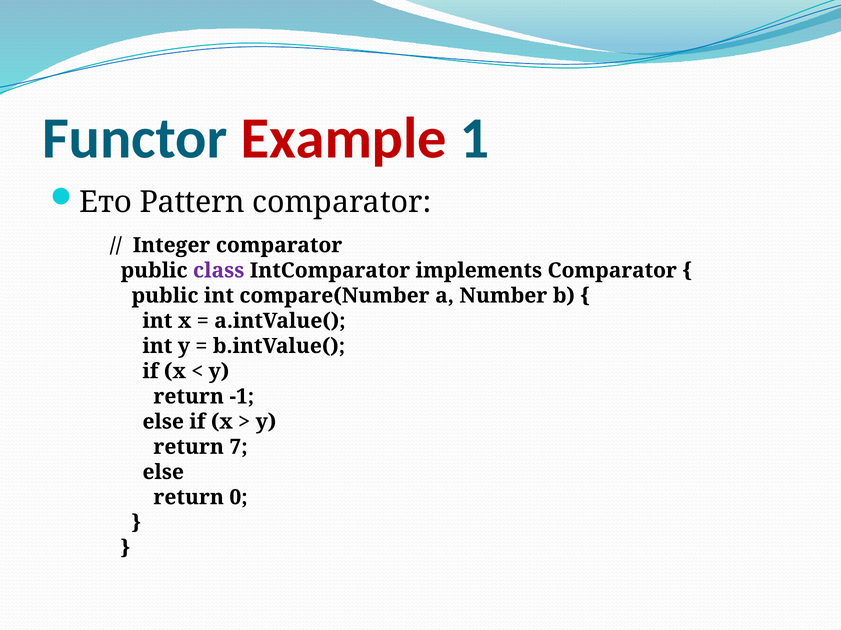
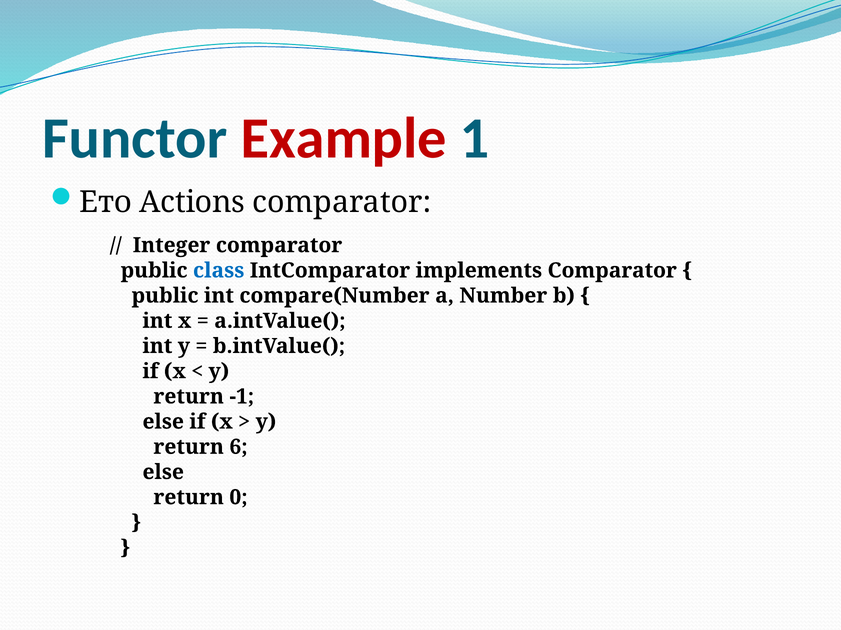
Pattern: Pattern -> Actions
class colour: purple -> blue
7: 7 -> 6
